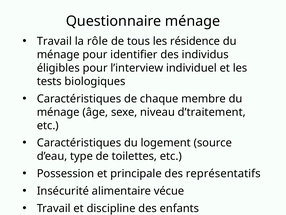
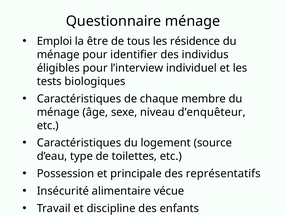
Travail at (54, 41): Travail -> Emploi
rôle: rôle -> être
d’traitement: d’traitement -> d’enquêteur
